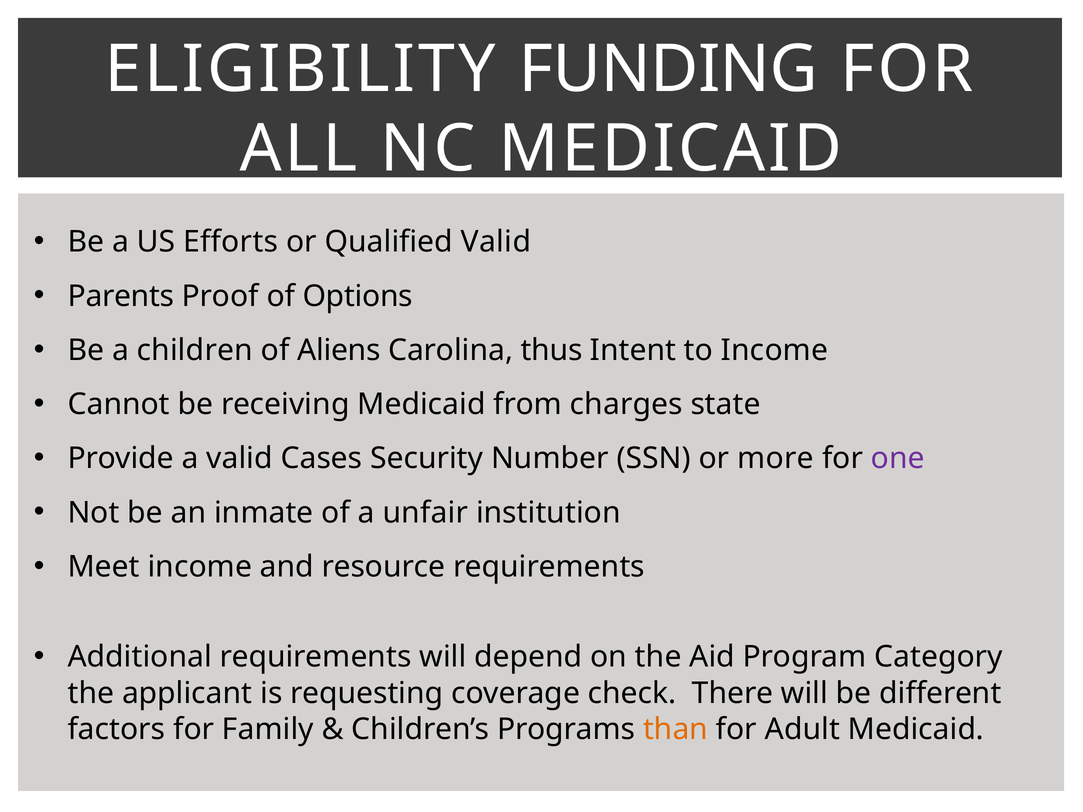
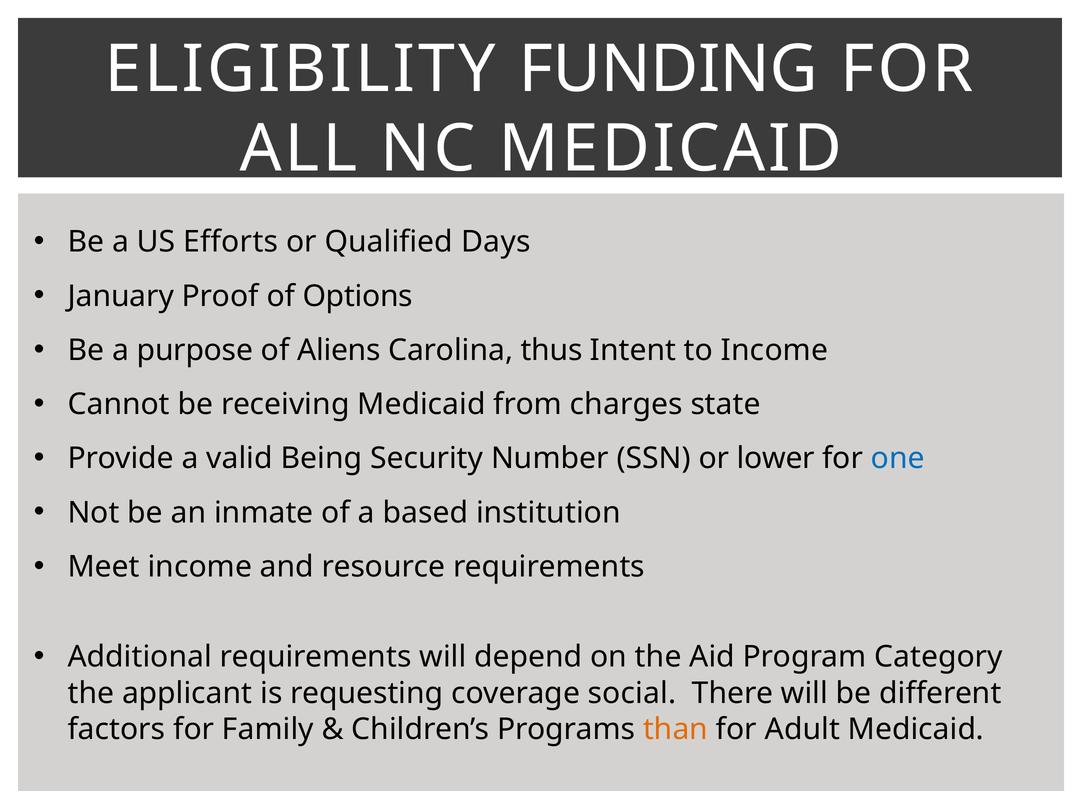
Qualified Valid: Valid -> Days
Parents: Parents -> January
children: children -> purpose
Cases: Cases -> Being
more: more -> lower
one colour: purple -> blue
unfair: unfair -> based
check: check -> social
